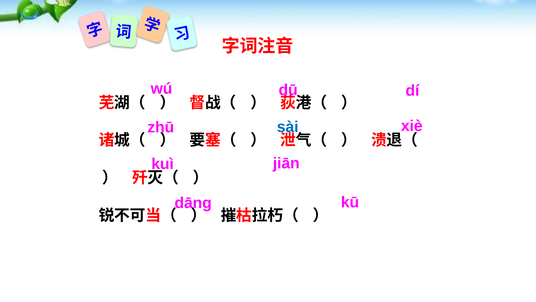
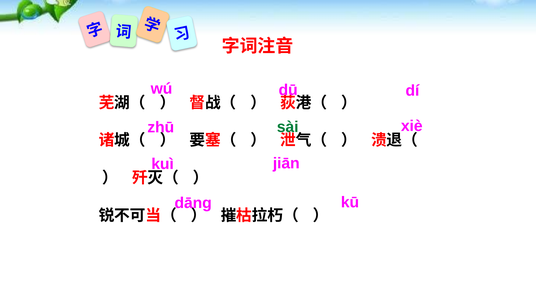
sài colour: blue -> green
